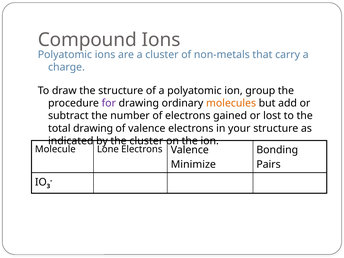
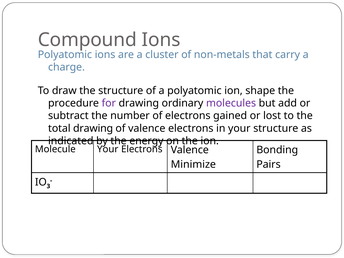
group: group -> shape
molecules colour: orange -> purple
the cluster: cluster -> energy
Molecule Lone: Lone -> Your
